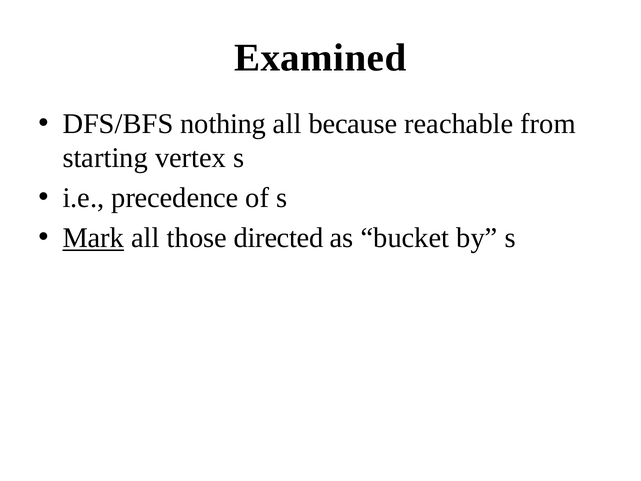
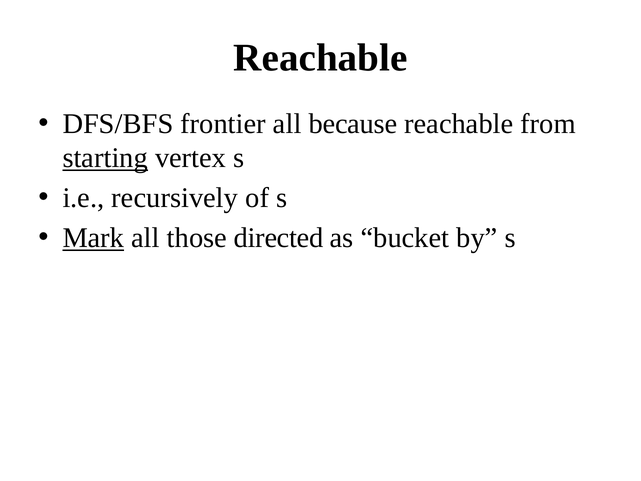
Examined at (320, 58): Examined -> Reachable
nothing: nothing -> frontier
starting underline: none -> present
precedence: precedence -> recursively
